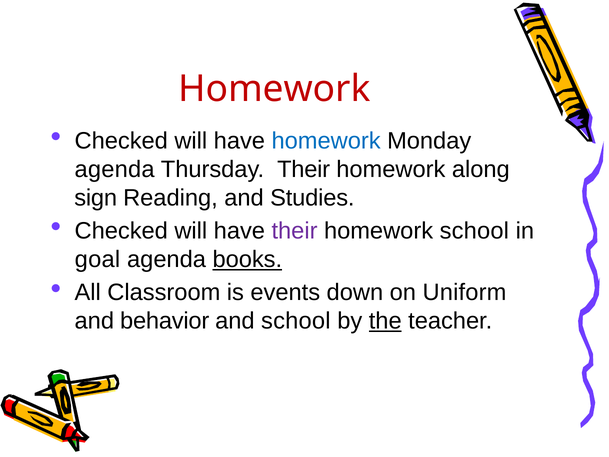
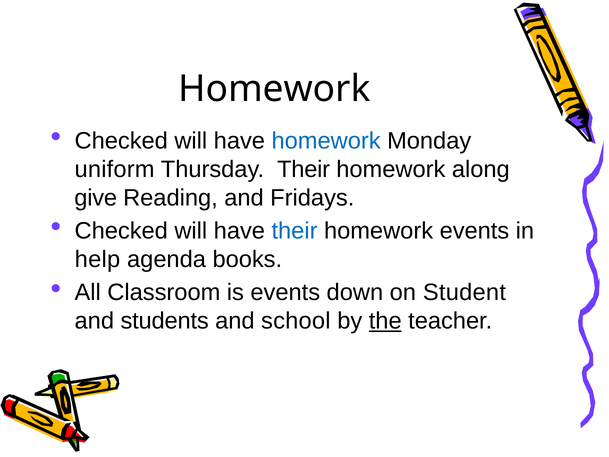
Homework at (274, 89) colour: red -> black
agenda at (115, 169): agenda -> uniform
sign: sign -> give
Studies: Studies -> Fridays
their at (295, 231) colour: purple -> blue
homework school: school -> events
goal: goal -> help
books underline: present -> none
Uniform: Uniform -> Student
behavior: behavior -> students
